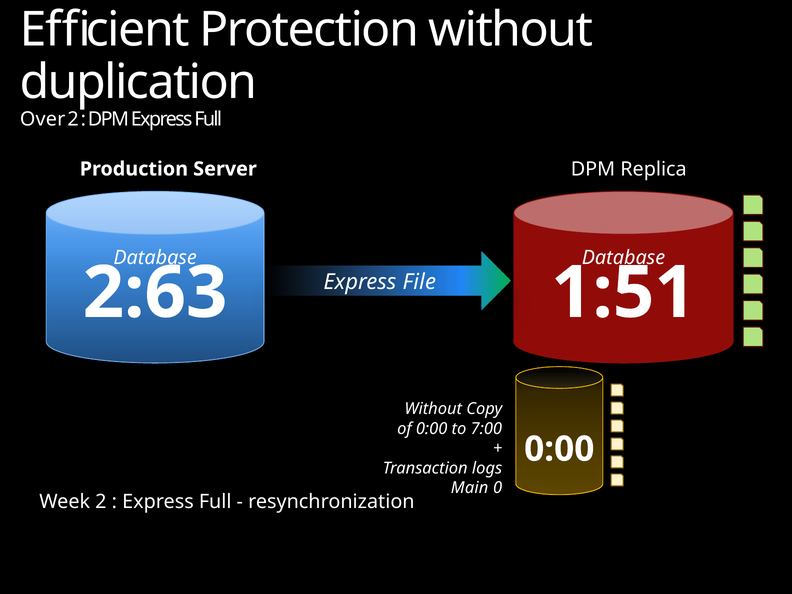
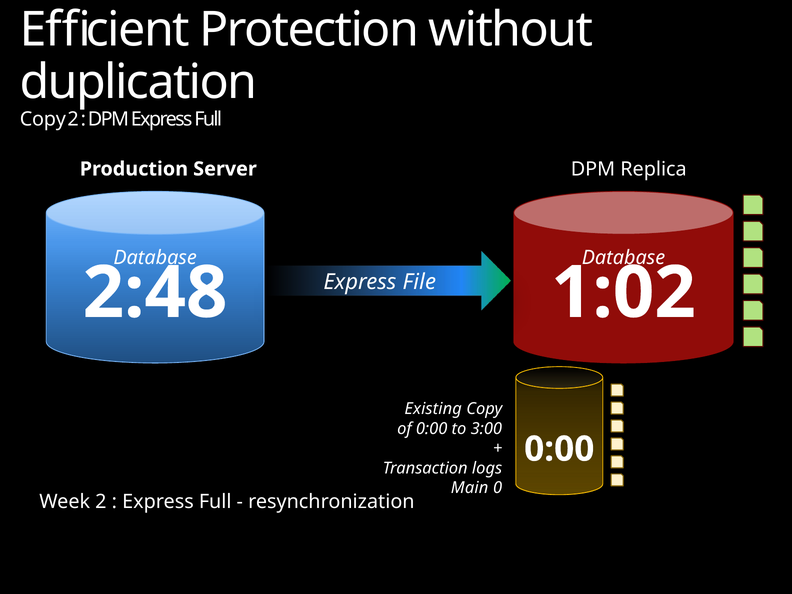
Over at (43, 119): Over -> Copy
2:63: 2:63 -> 2:48
1:51: 1:51 -> 1:02
Without at (433, 409): Without -> Existing
7:00: 7:00 -> 3:00
